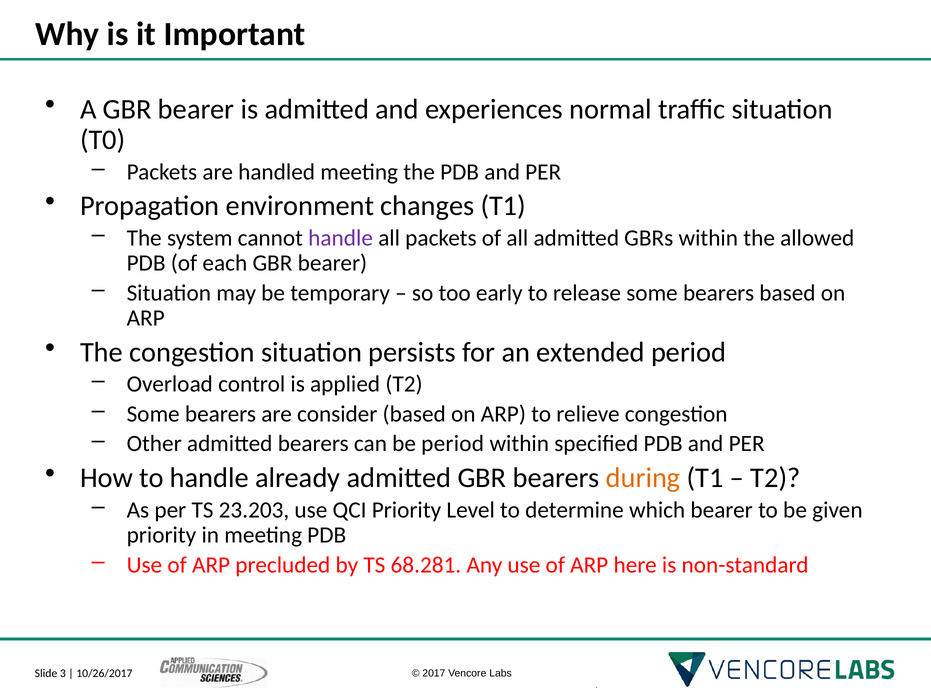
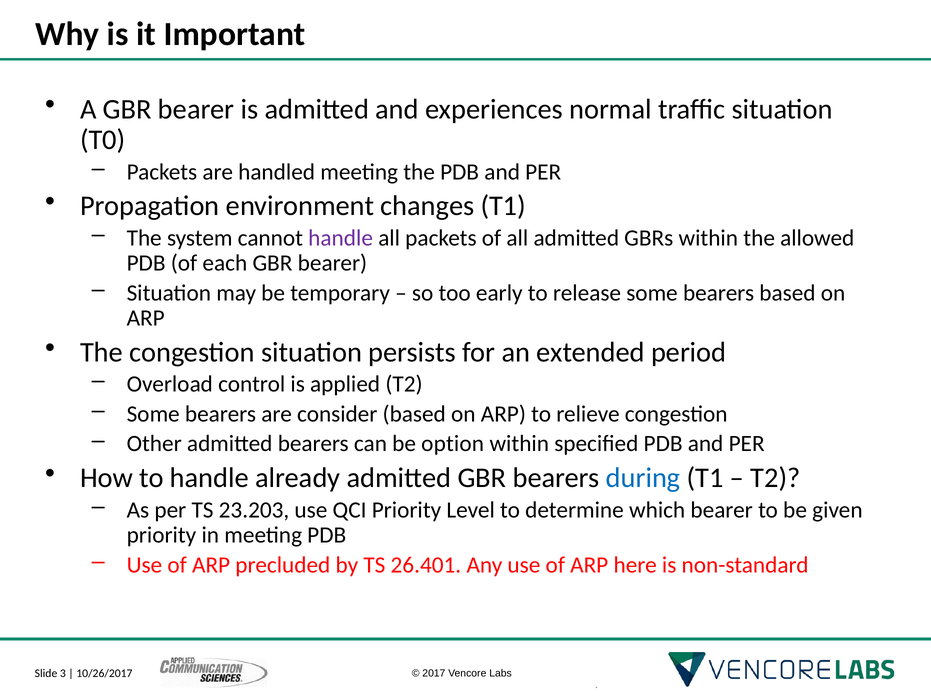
be period: period -> option
during colour: orange -> blue
68.281: 68.281 -> 26.401
